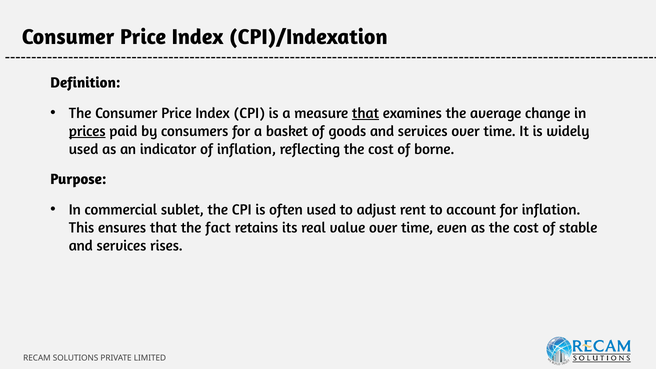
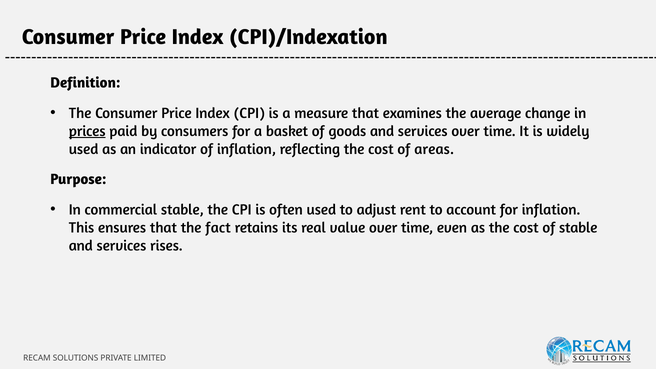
that at (365, 113) underline: present -> none
borne: borne -> areas
commercial sublet: sublet -> stable
